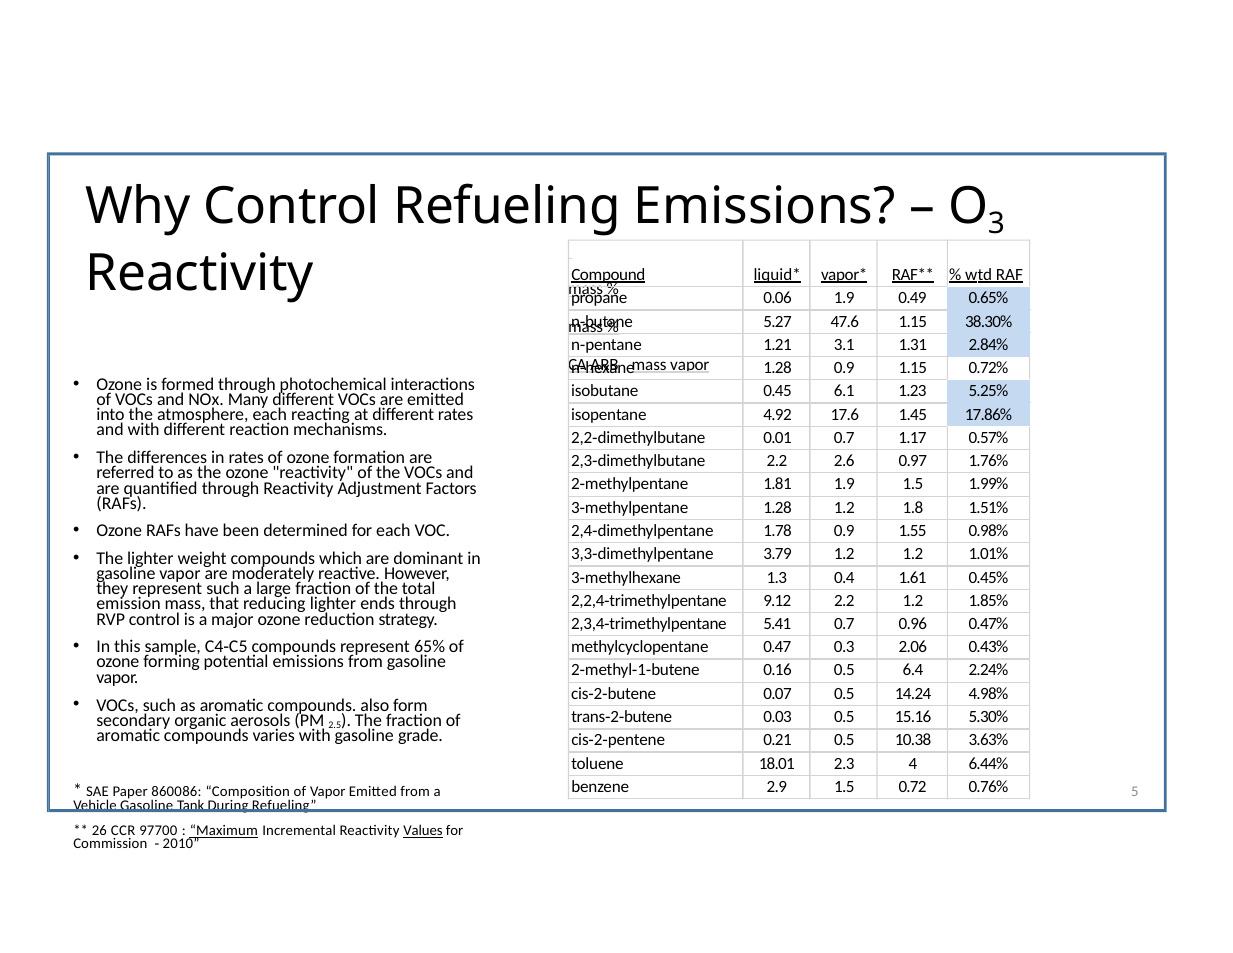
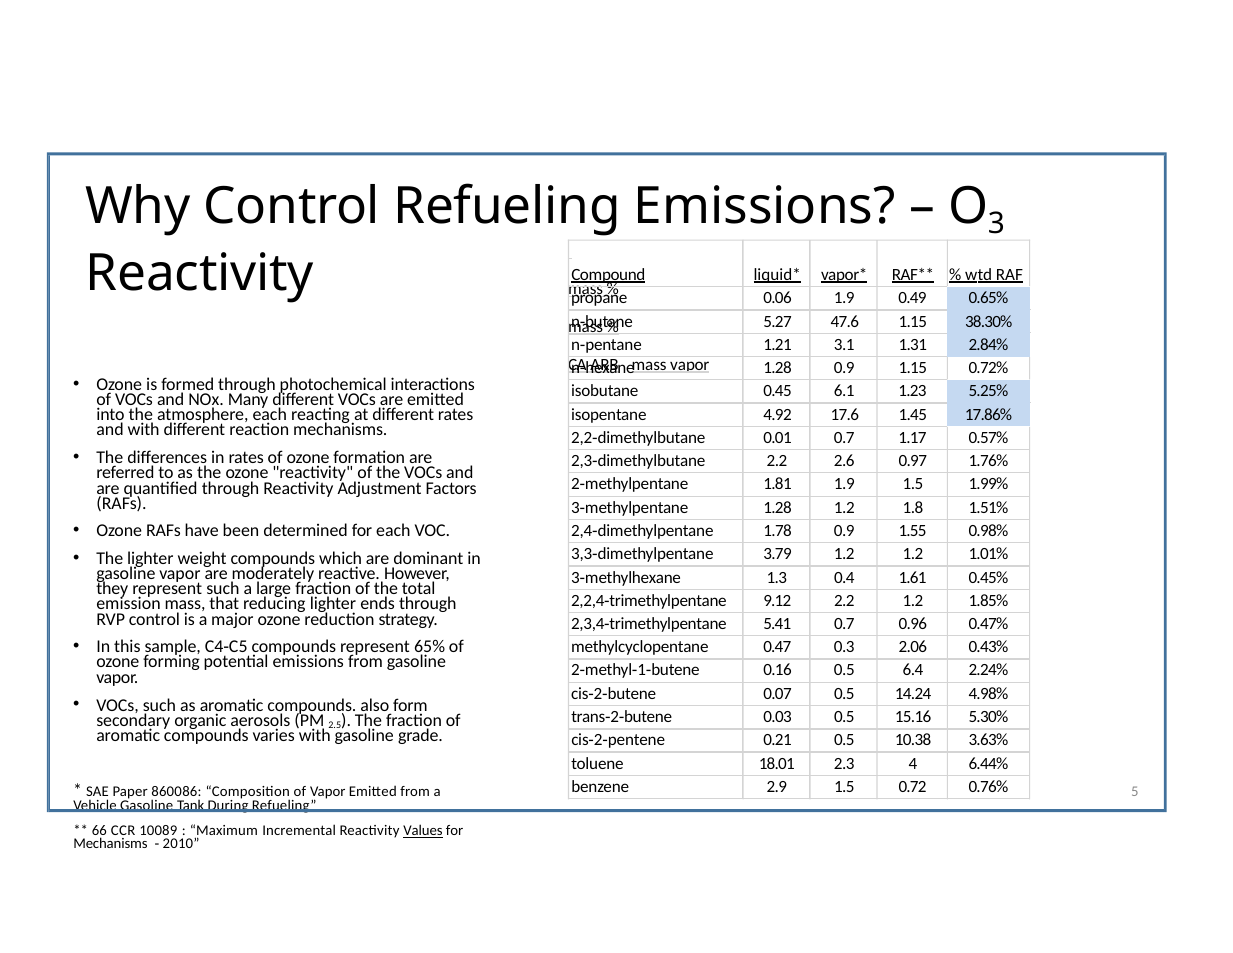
26: 26 -> 66
97700: 97700 -> 10089
Maximum underline: present -> none
Commission at (110, 844): Commission -> Mechanisms
